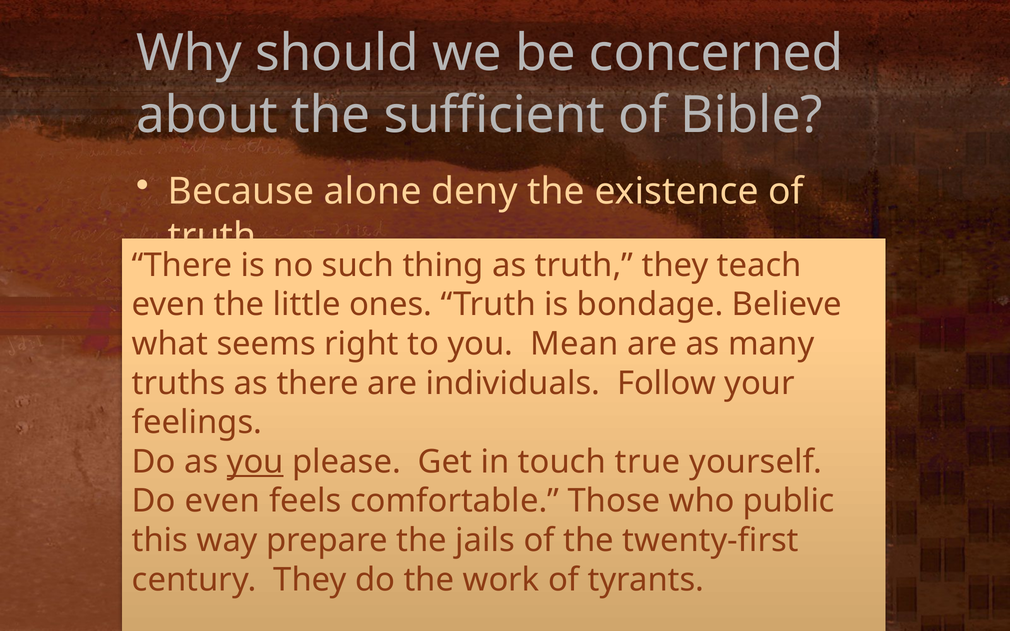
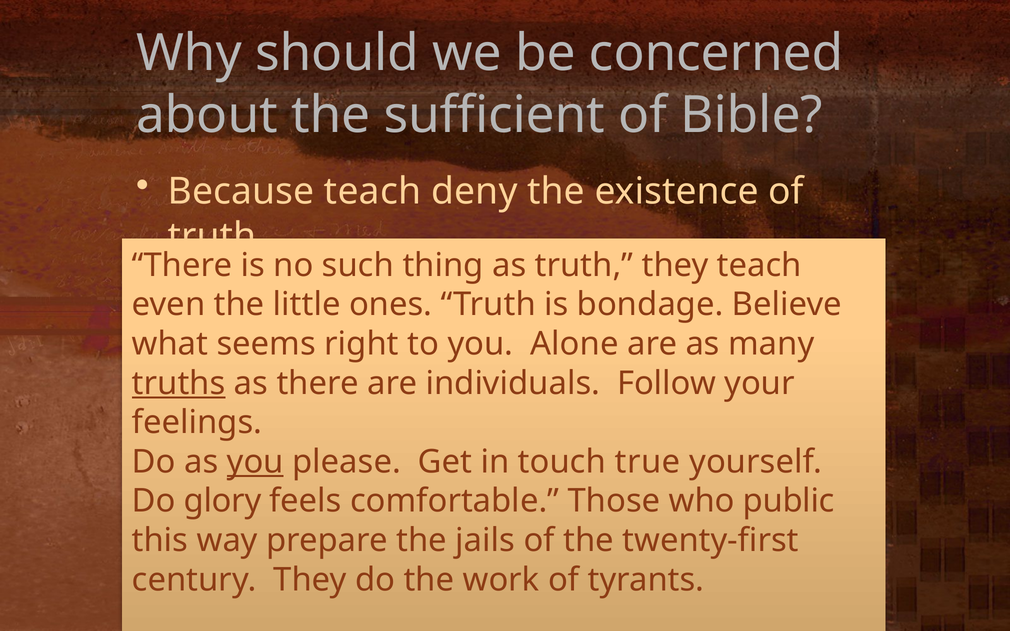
Because alone: alone -> teach
Mean: Mean -> Alone
truths underline: none -> present
Do even: even -> glory
